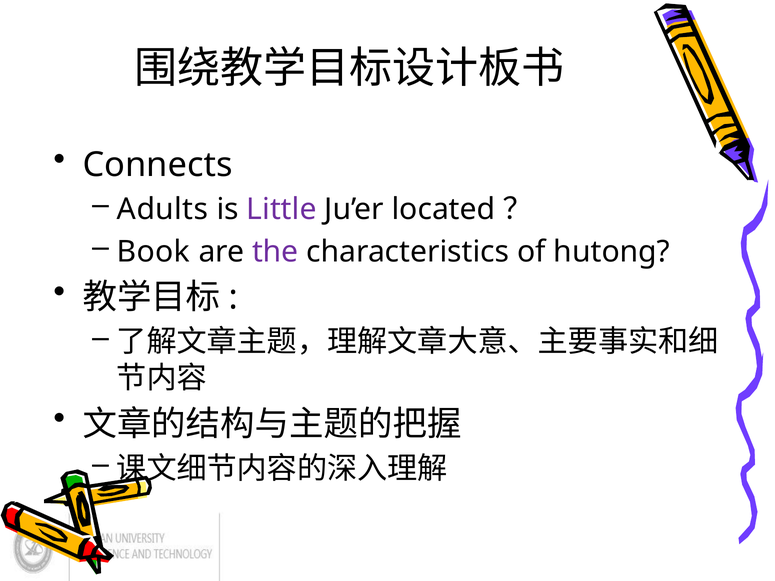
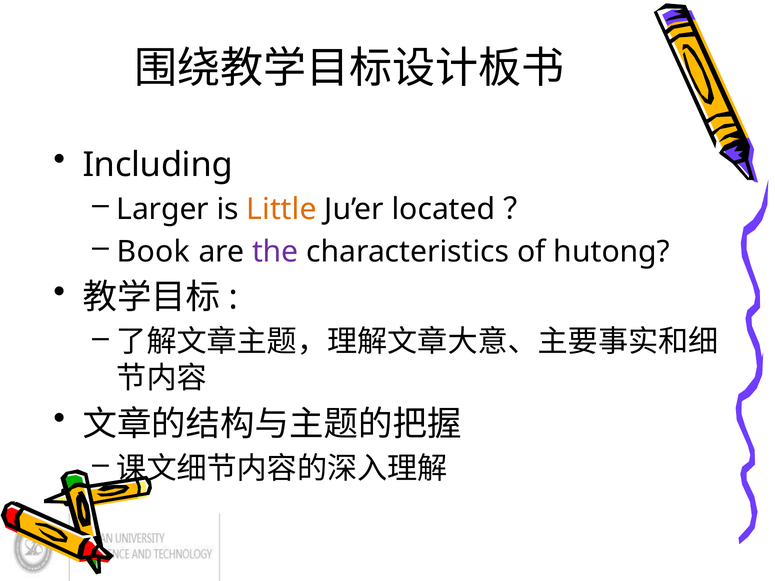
Connects: Connects -> Including
Adults: Adults -> Larger
Little colour: purple -> orange
